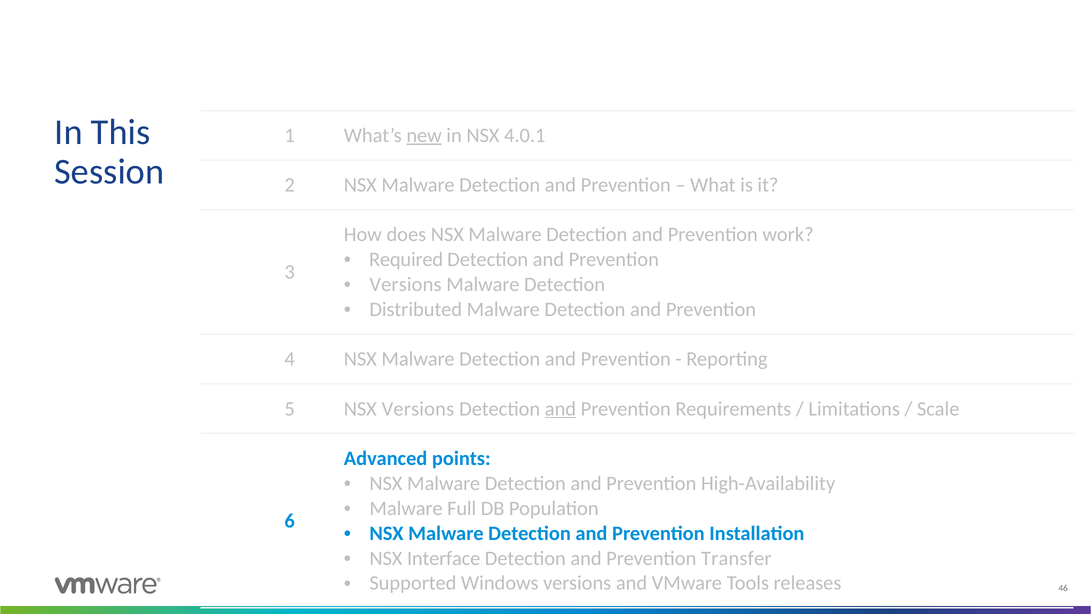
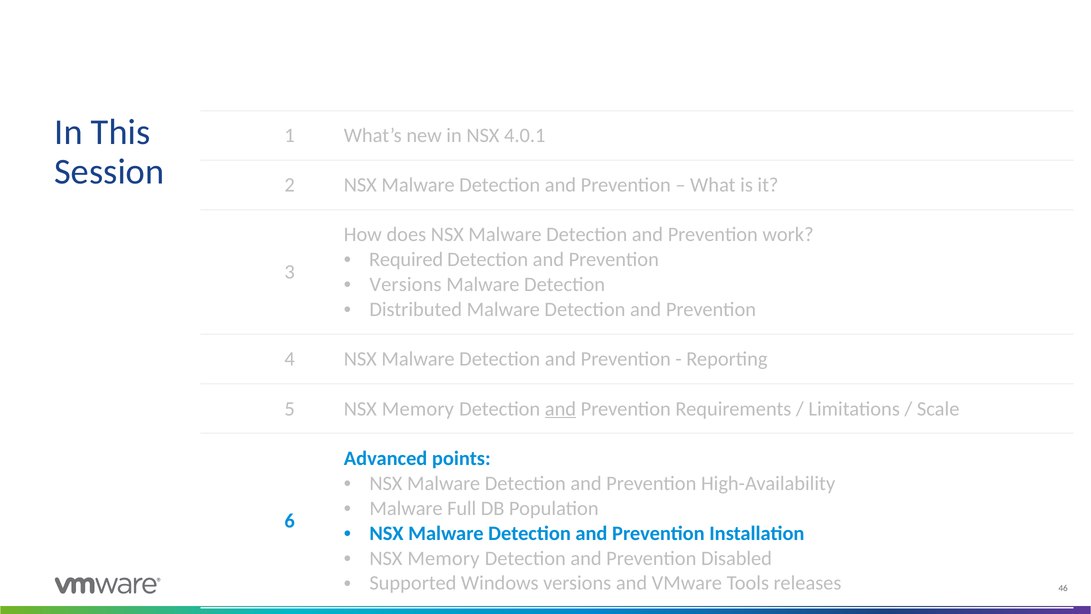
new underline: present -> none
5 NSX Versions: Versions -> Memory
Interface at (444, 558): Interface -> Memory
Transfer: Transfer -> Disabled
